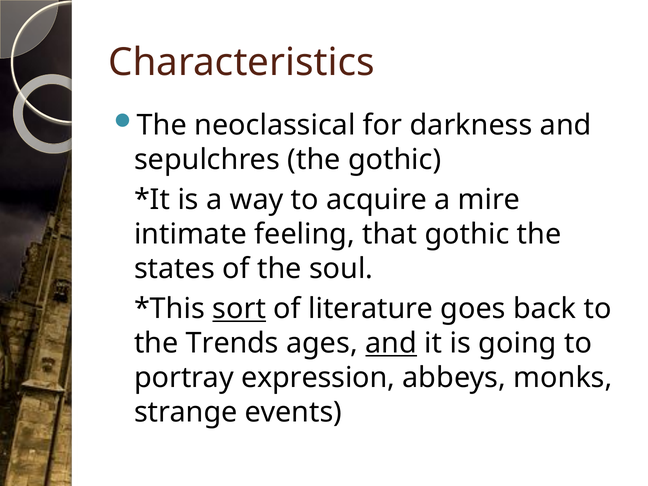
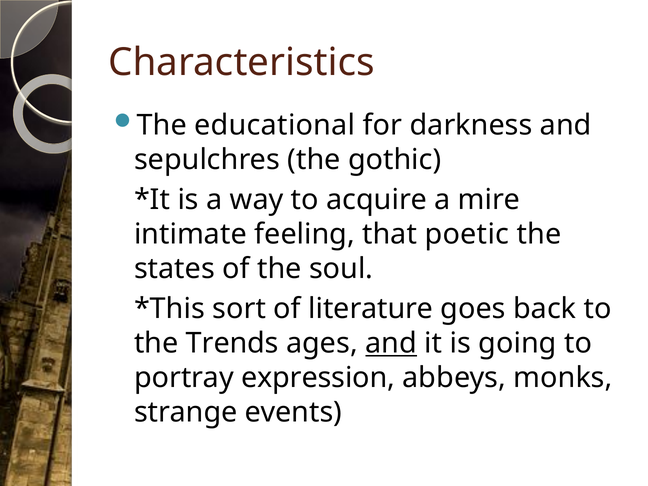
neoclassical: neoclassical -> educational
that gothic: gothic -> poetic
sort underline: present -> none
